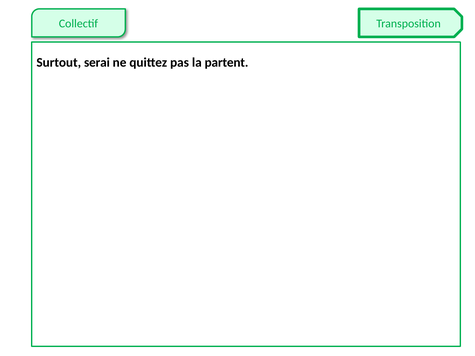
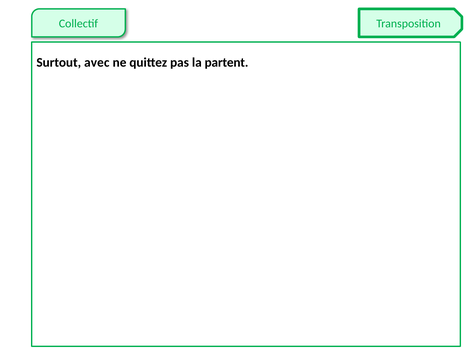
serai: serai -> avec
